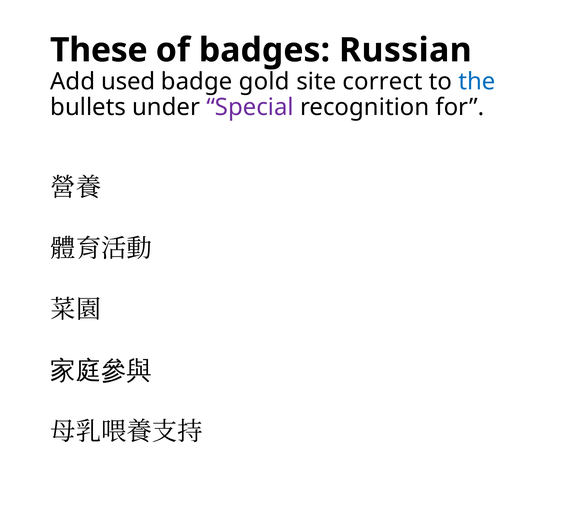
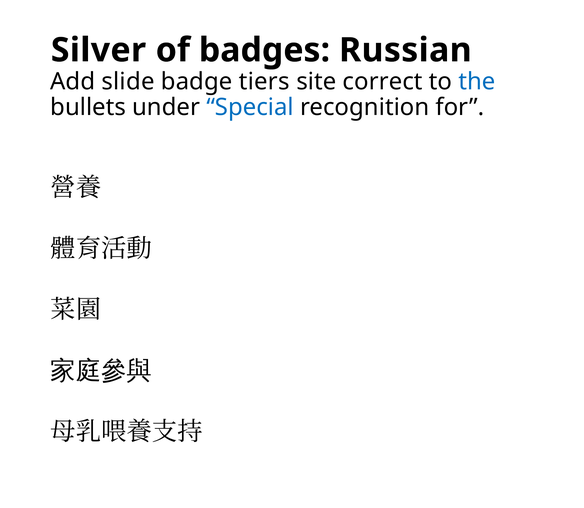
These: These -> Silver
used: used -> slide
gold: gold -> tiers
Special colour: purple -> blue
